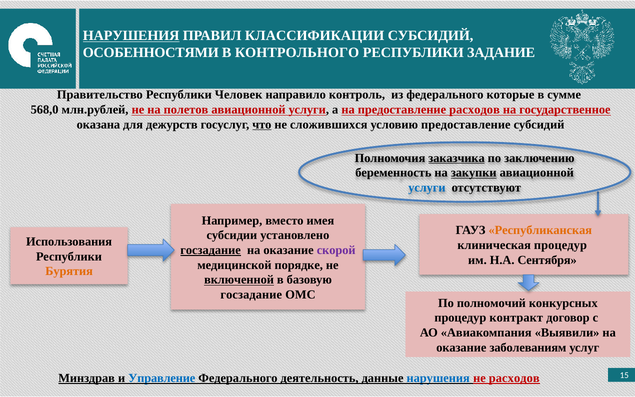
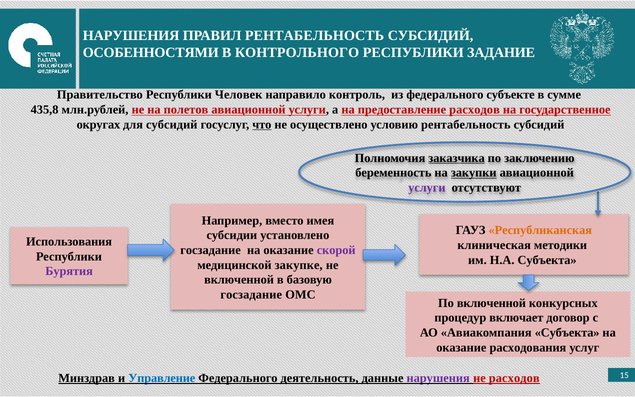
НАРУШЕНИЯ at (131, 36) underline: present -> none
ПРАВИЛ КЛАССИФИКАЦИИ: КЛАССИФИКАЦИИ -> РЕНТАБЕЛЬНОСТЬ
которые: которые -> субъекте
568,0: 568,0 -> 435,8
оказана: оказана -> округах
для дежурств: дежурств -> субсидий
сложившихся: сложившихся -> осуществлено
условию предоставление: предоставление -> рентабельность
услуги at (427, 188) colour: blue -> purple
клиническая процедур: процедур -> методики
госзадание at (211, 250) underline: present -> none
Н.А Сентября: Сентября -> Субъекта
порядке: порядке -> закупке
Бурятия colour: orange -> purple
включенной at (239, 280) underline: present -> none
По полномочий: полномочий -> включенной
контракт: контракт -> включает
Авиакомпания Выявили: Выявили -> Субъекта
заболеваниям: заболеваниям -> расходования
нарушения at (438, 378) colour: blue -> purple
